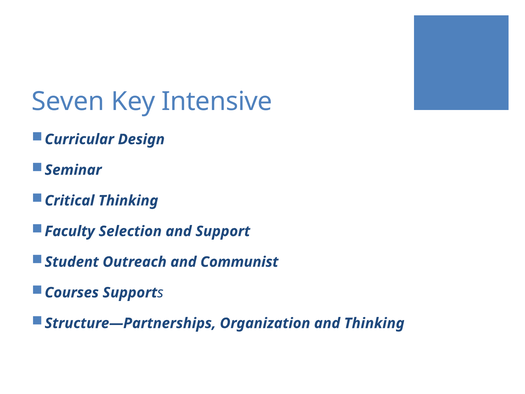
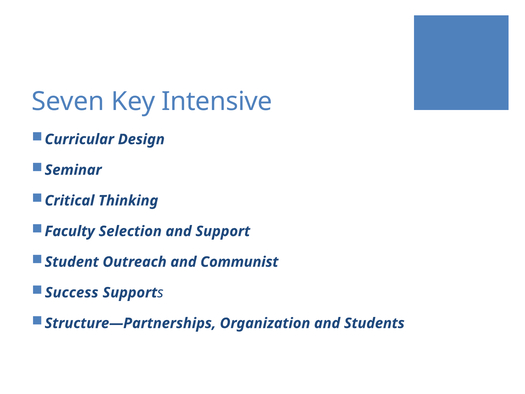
Courses: Courses -> Success
and Thinking: Thinking -> Students
